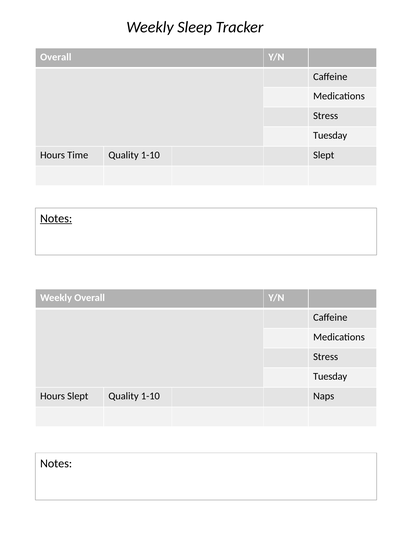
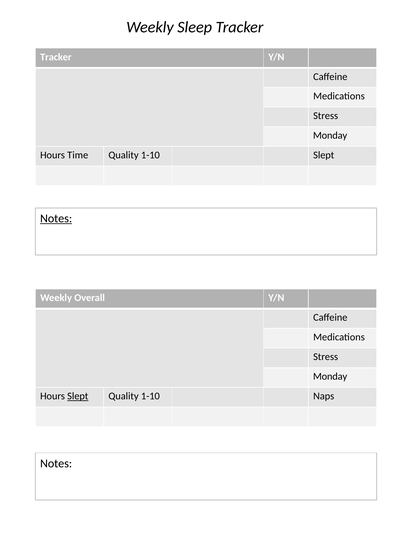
Overall at (56, 57): Overall -> Tracker
Tuesday at (330, 136): Tuesday -> Monday
Tuesday at (330, 377): Tuesday -> Monday
Slept at (78, 396) underline: none -> present
